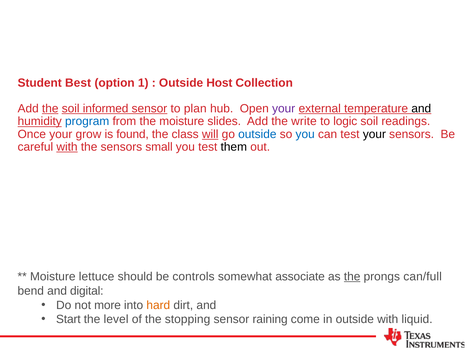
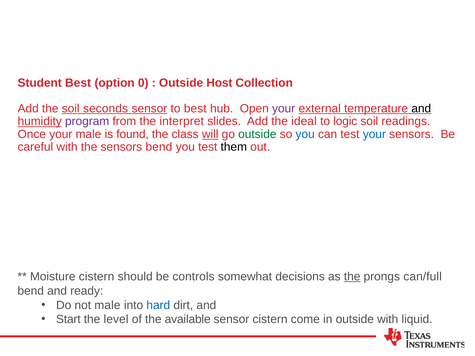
1: 1 -> 0
the at (50, 109) underline: present -> none
informed: informed -> seconds
to plan: plan -> best
program colour: blue -> purple
the moisture: moisture -> interpret
write: write -> ideal
your grow: grow -> male
outside at (257, 134) colour: blue -> green
your at (374, 134) colour: black -> blue
with at (67, 147) underline: present -> none
sensors small: small -> bend
Moisture lettuce: lettuce -> cistern
associate: associate -> decisions
digital: digital -> ready
not more: more -> male
hard colour: orange -> blue
stopping: stopping -> available
sensor raining: raining -> cistern
